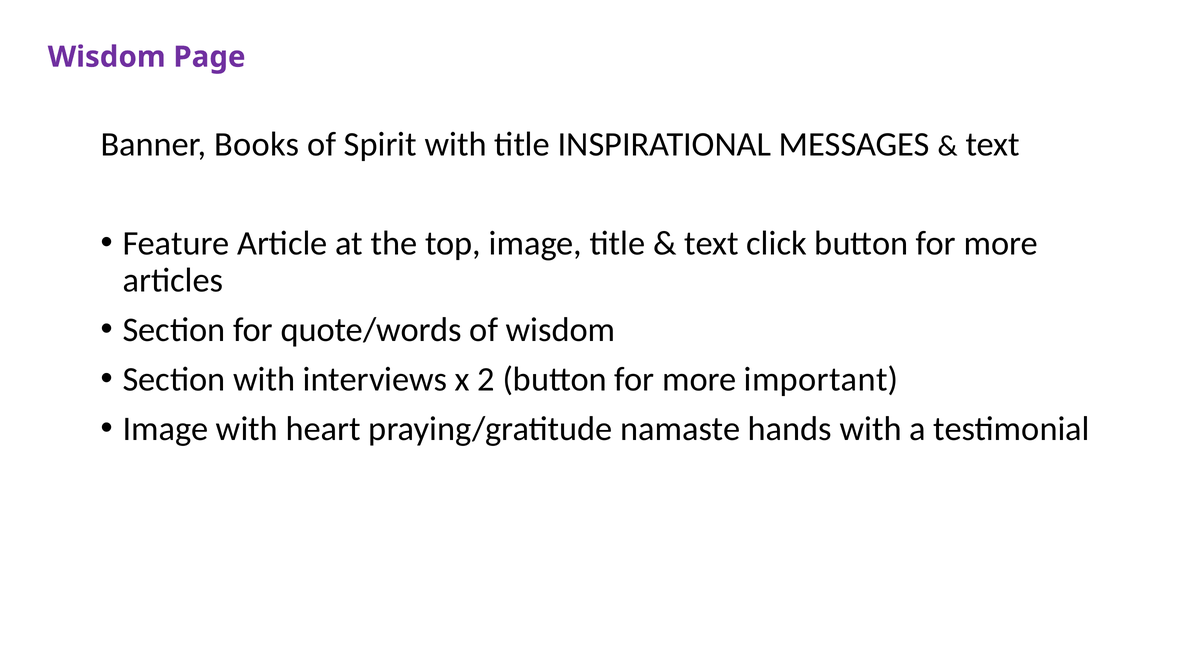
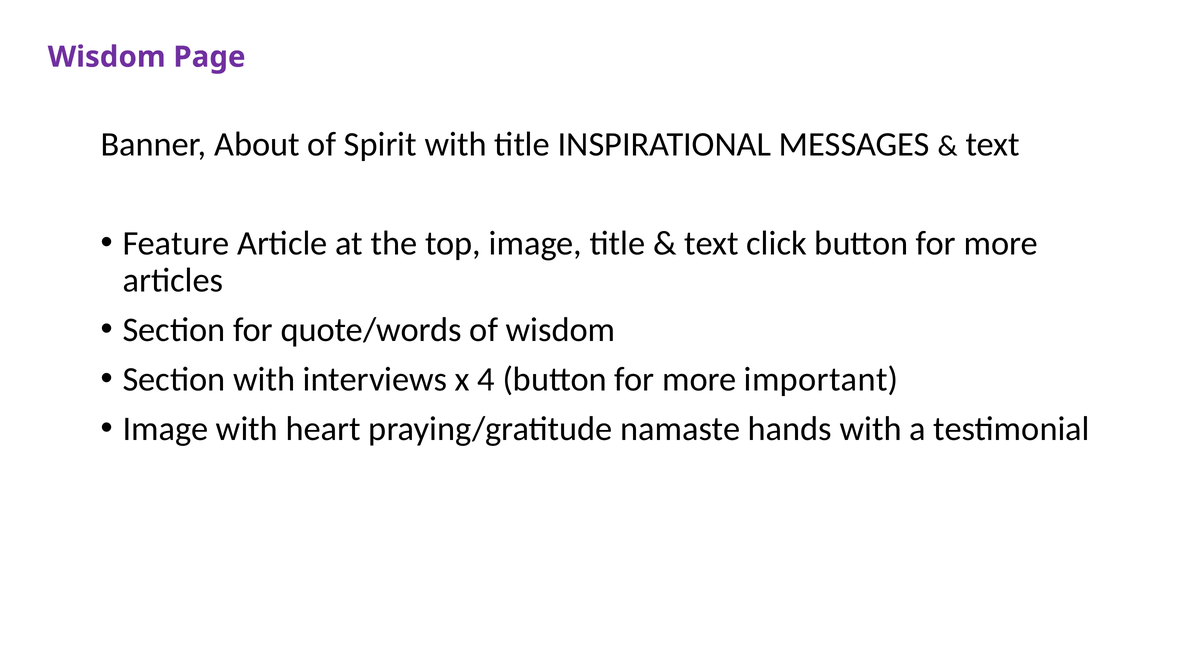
Books: Books -> About
2: 2 -> 4
